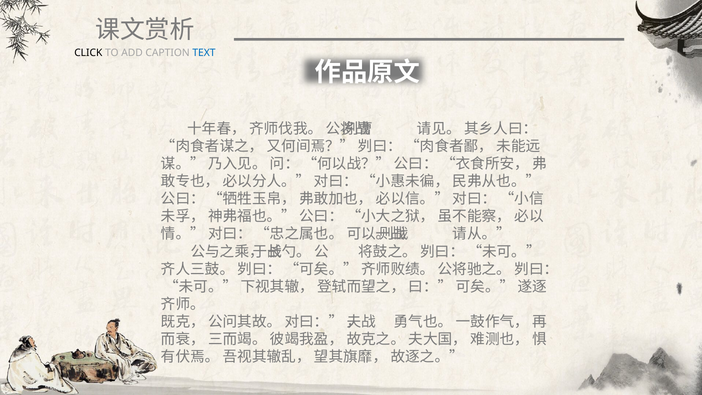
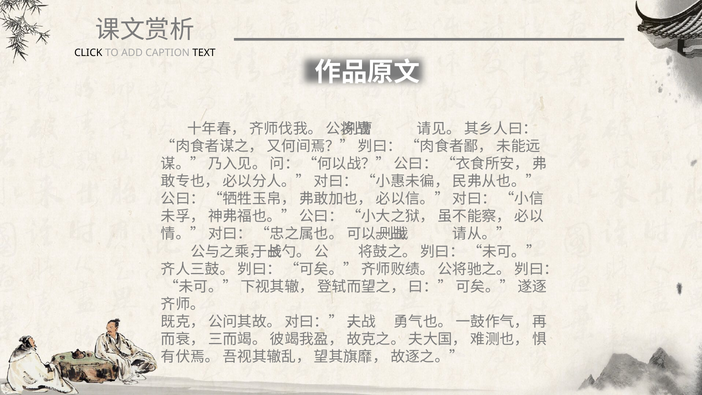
TEXT colour: blue -> black
